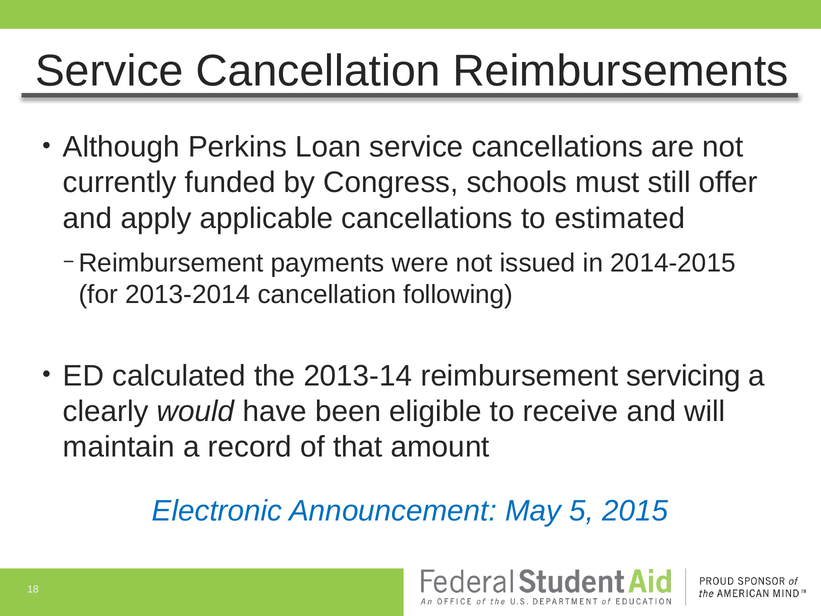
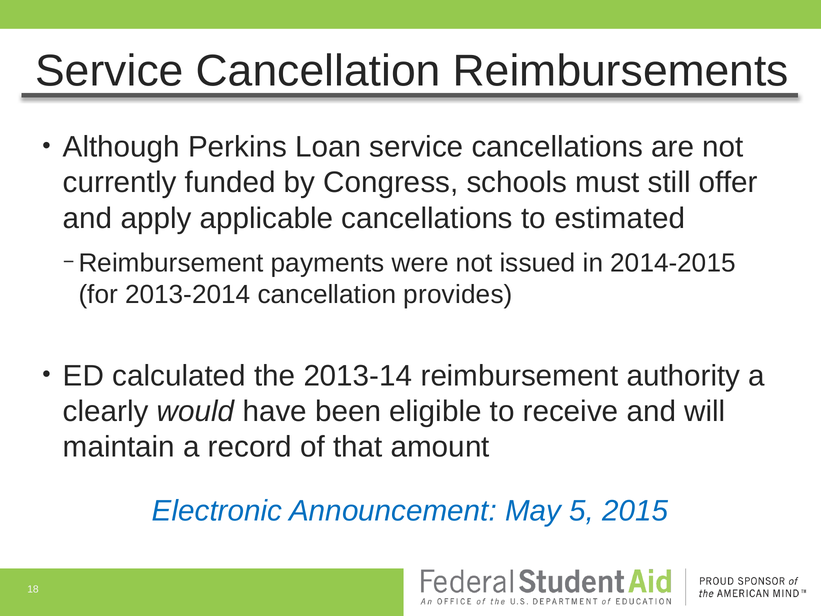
following: following -> provides
servicing: servicing -> authority
